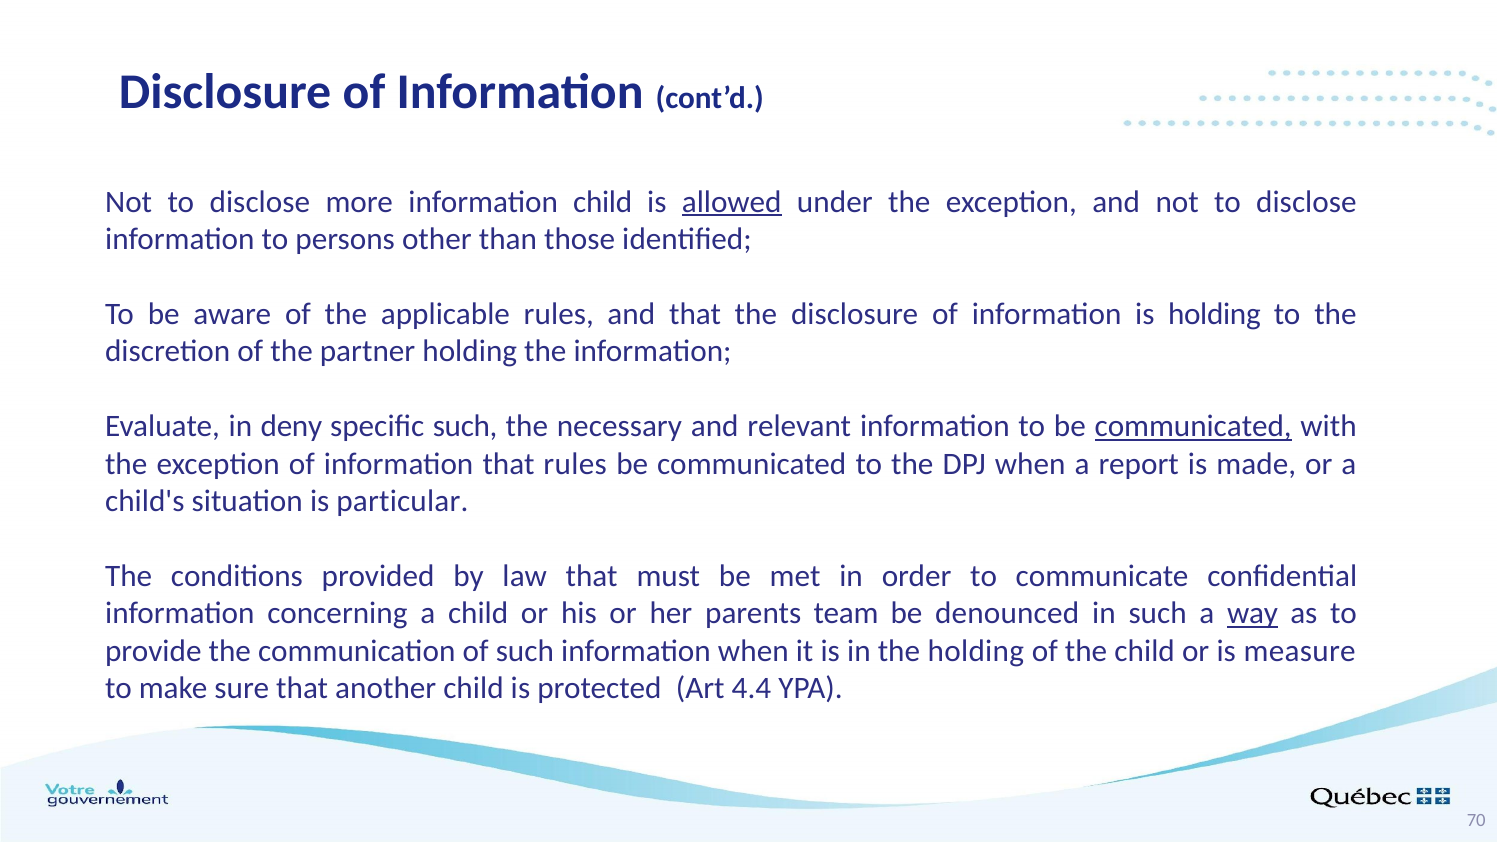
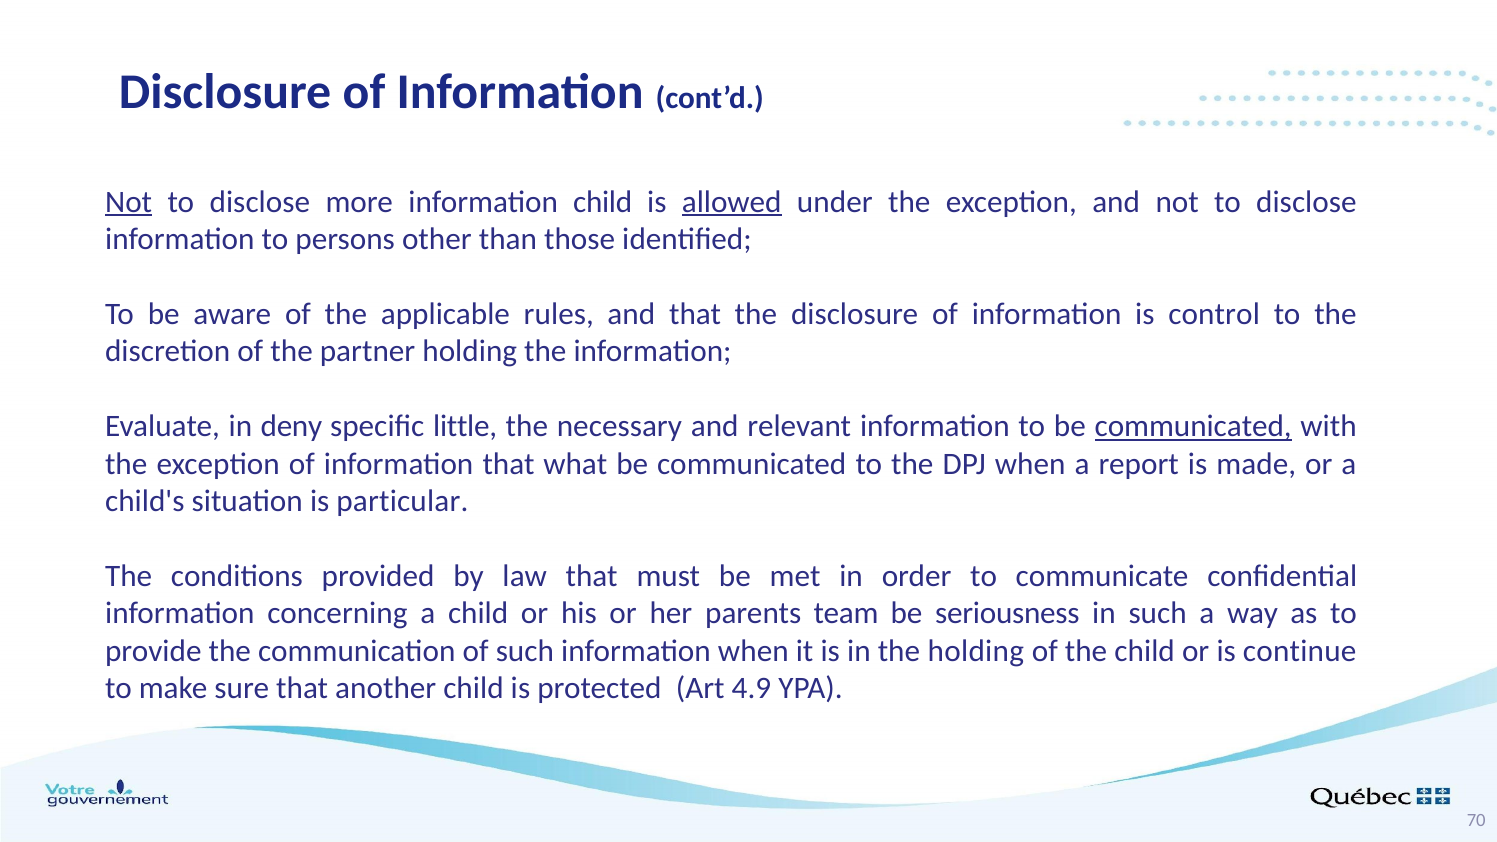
Not at (129, 202) underline: none -> present
is holding: holding -> control
specific such: such -> little
that rules: rules -> what
denounced: denounced -> seriousness
way underline: present -> none
measure: measure -> continue
4.4: 4.4 -> 4.9
